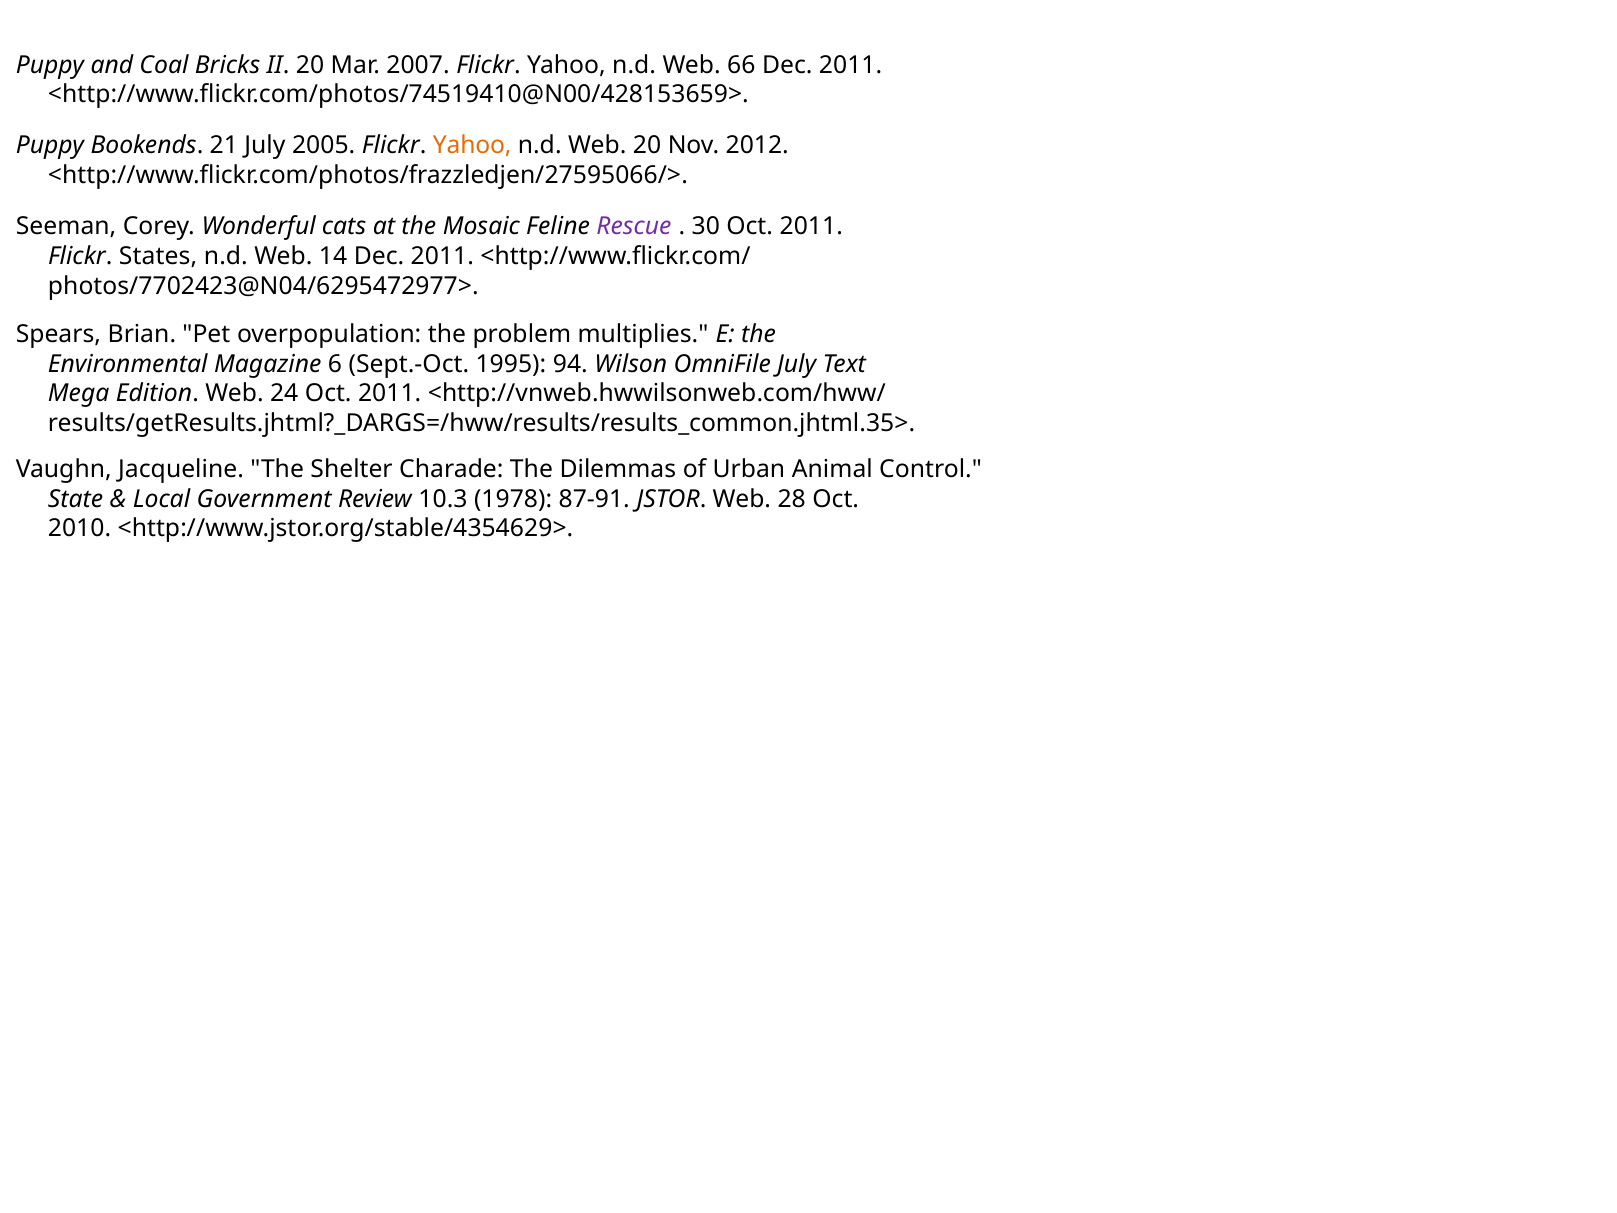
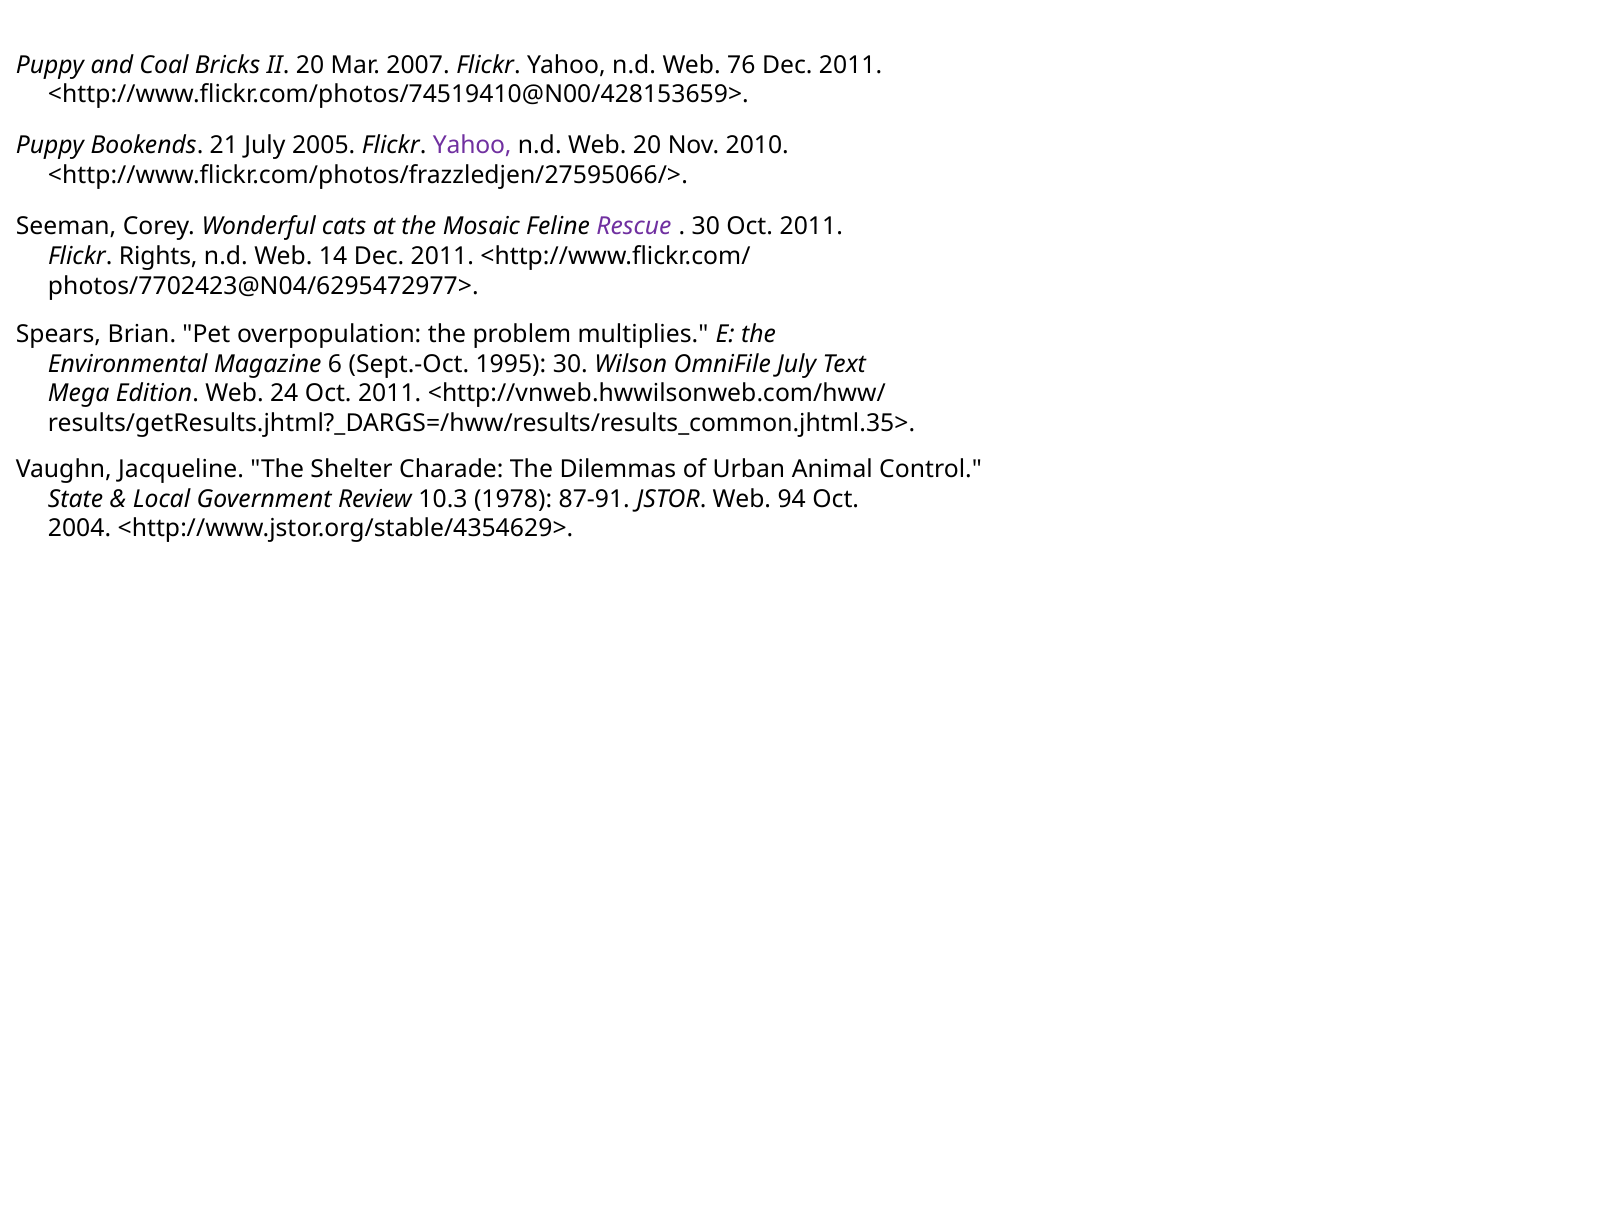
66: 66 -> 76
Yahoo at (472, 146) colour: orange -> purple
2012: 2012 -> 2010
States: States -> Rights
1995 94: 94 -> 30
28: 28 -> 94
2010: 2010 -> 2004
